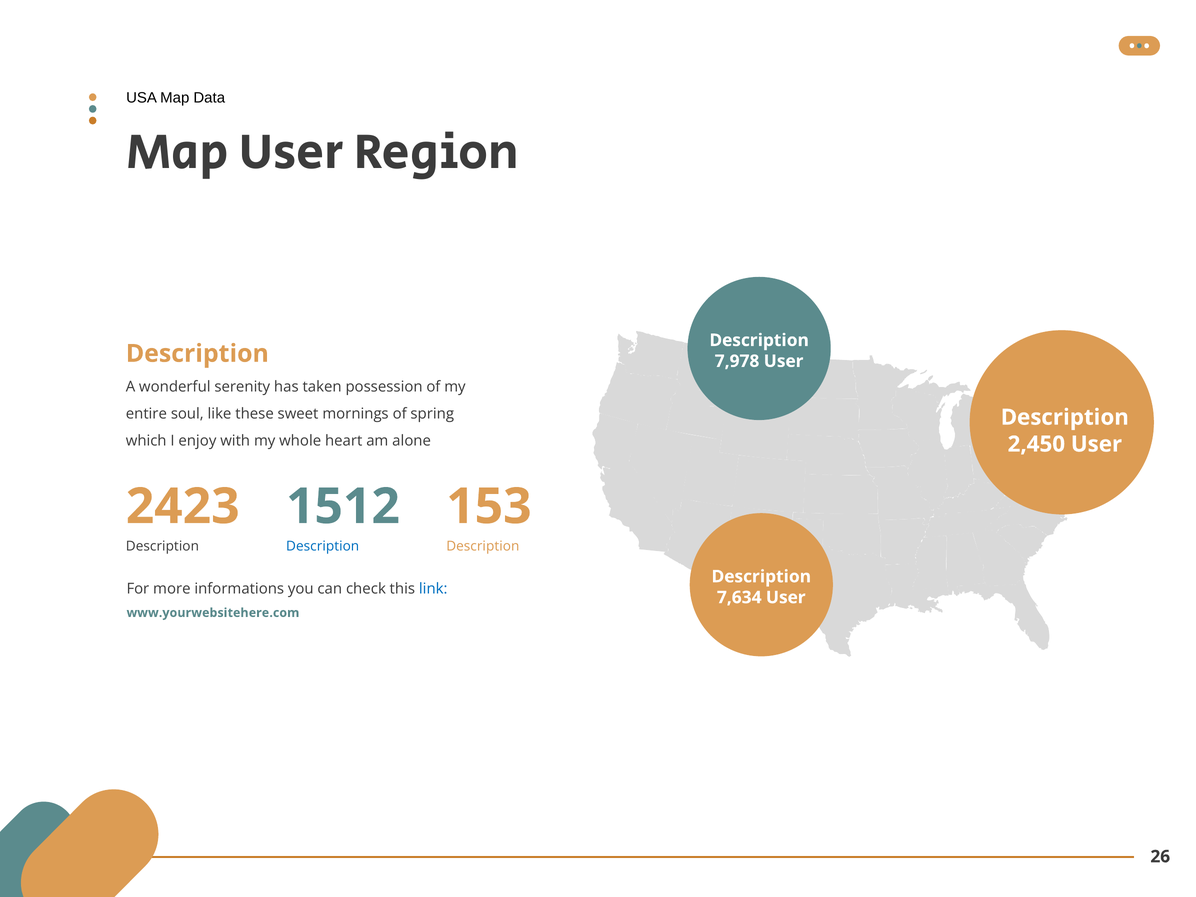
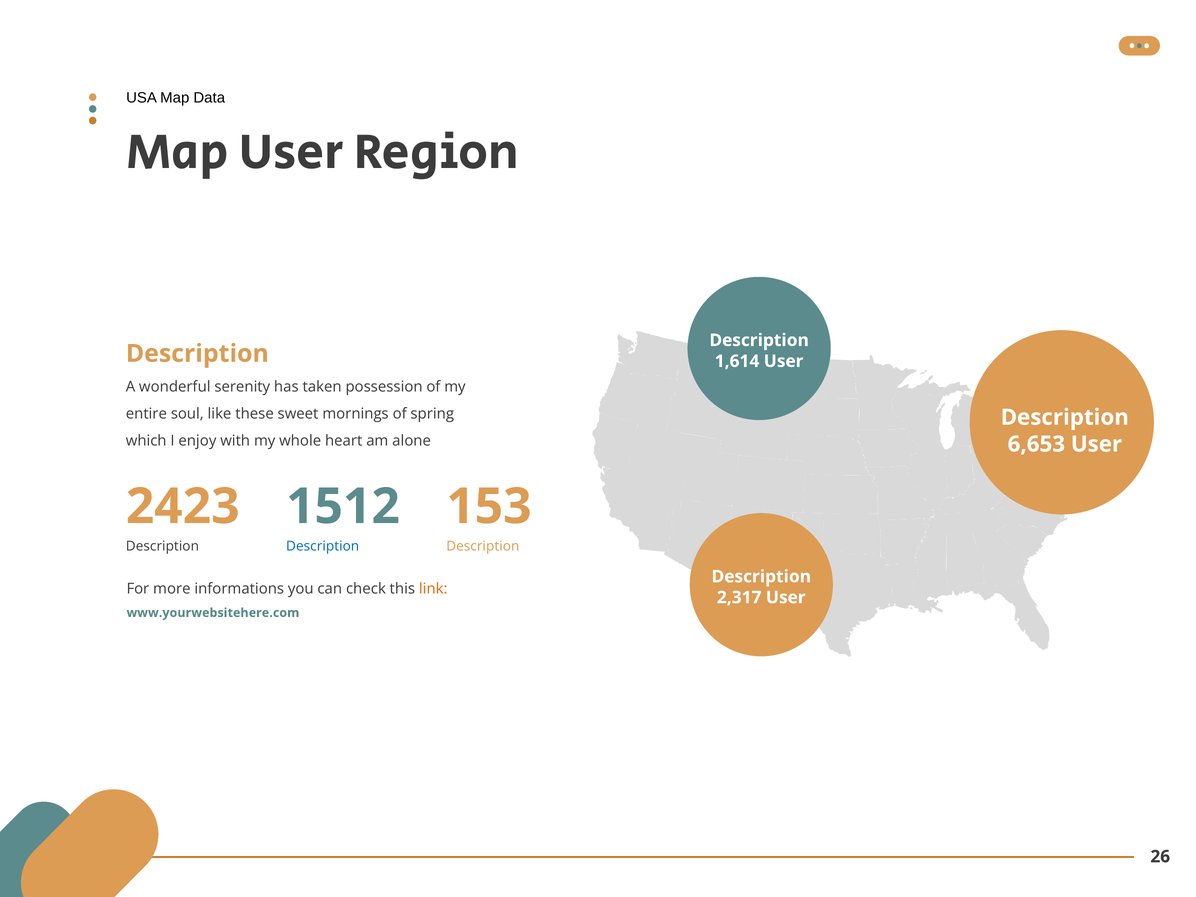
7,978: 7,978 -> 1,614
2,450: 2,450 -> 6,653
link colour: blue -> orange
7,634: 7,634 -> 2,317
